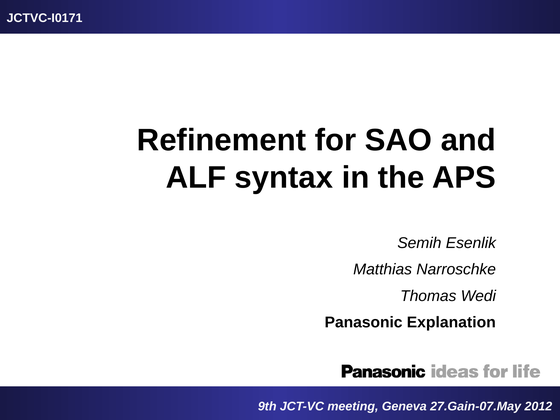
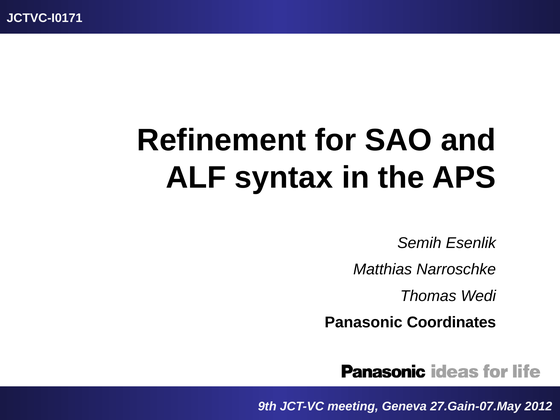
Explanation: Explanation -> Coordinates
